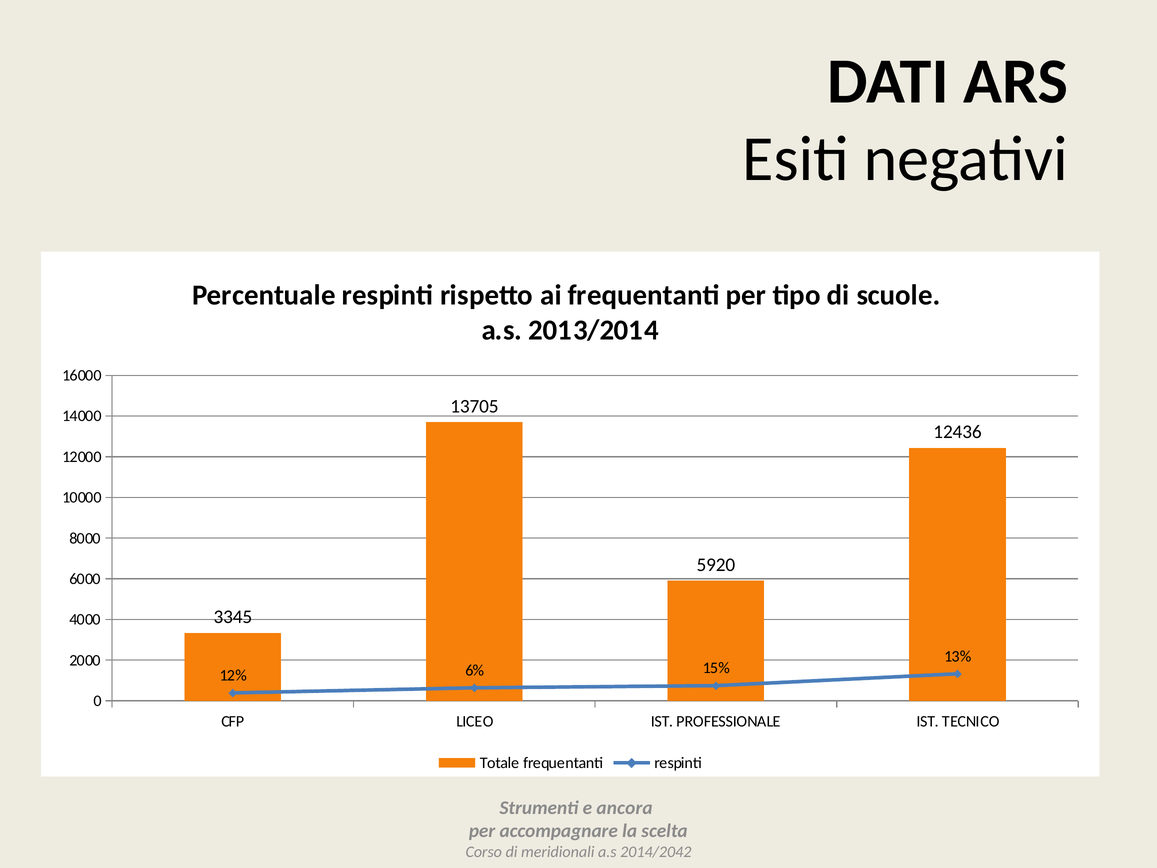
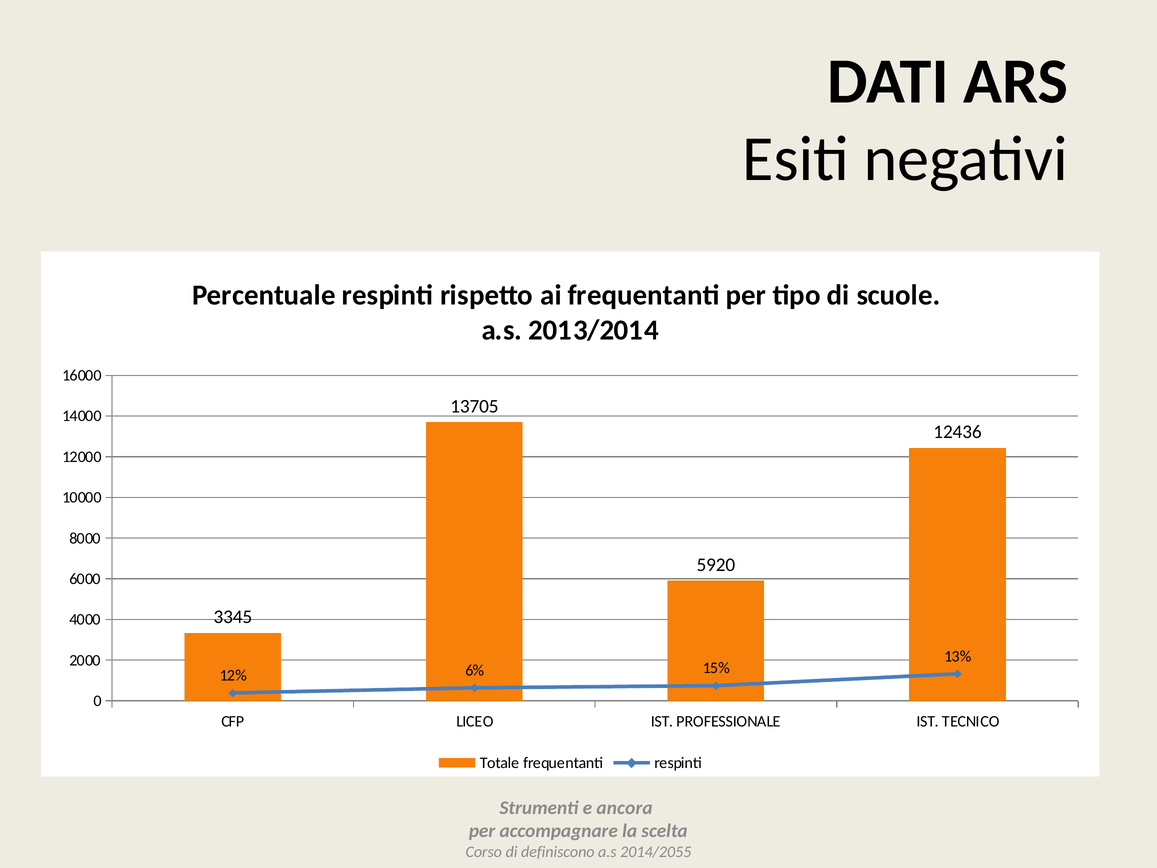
meridionali: meridionali -> definiscono
2014/2042: 2014/2042 -> 2014/2055
